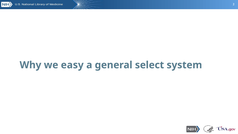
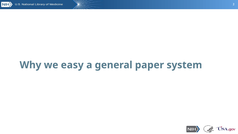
select: select -> paper
